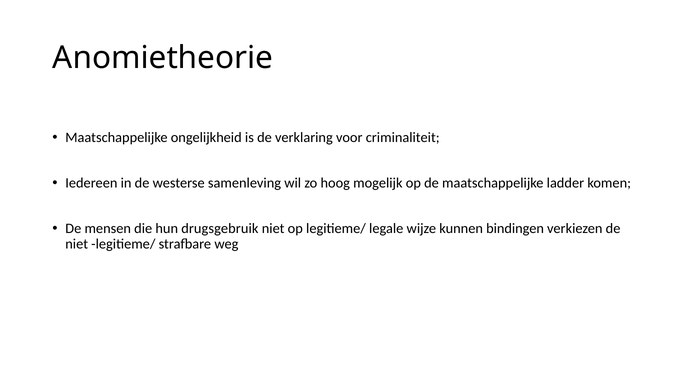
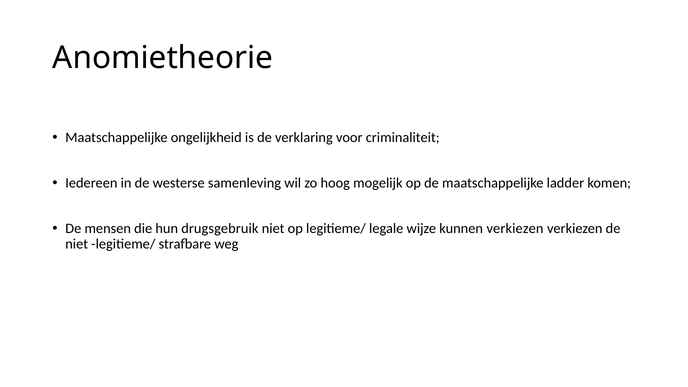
kunnen bindingen: bindingen -> verkiezen
